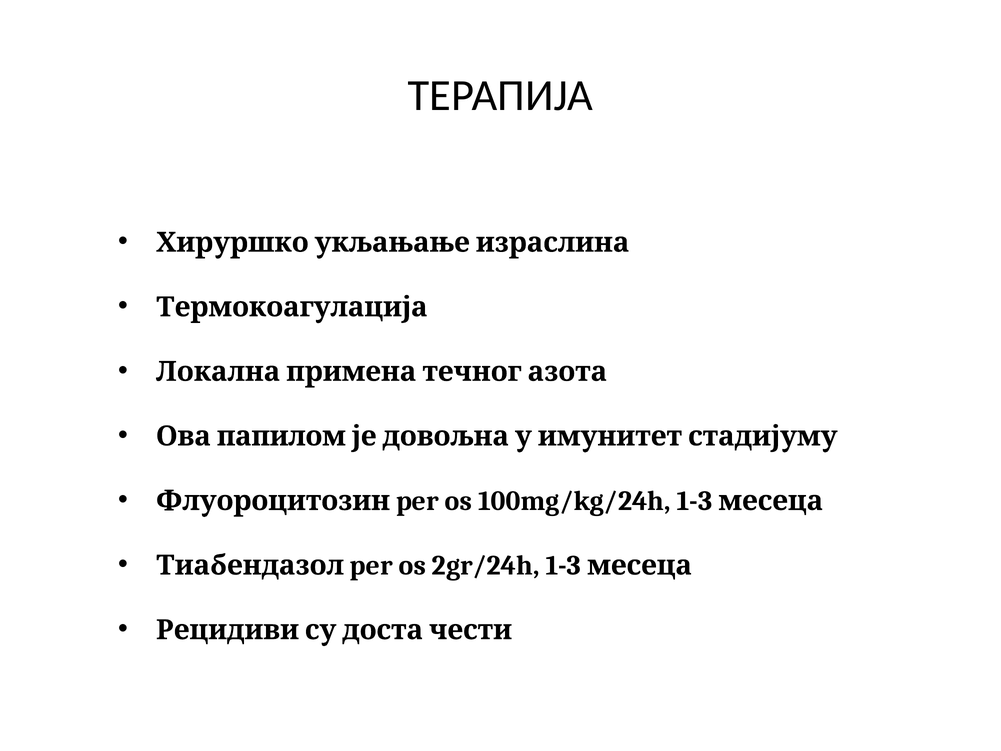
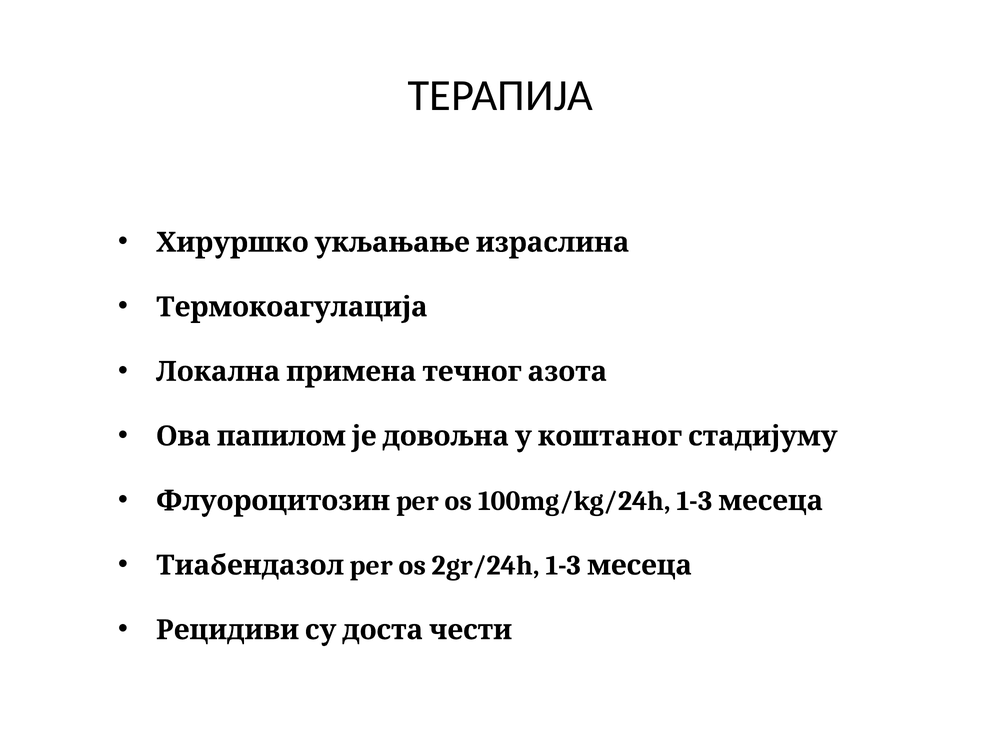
имунитет: имунитет -> коштаног
